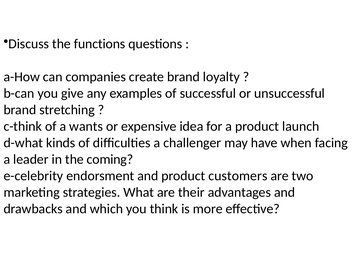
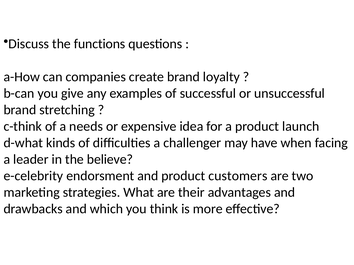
wants: wants -> needs
coming: coming -> believe
